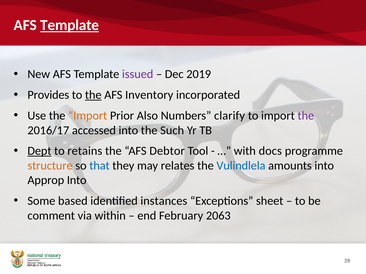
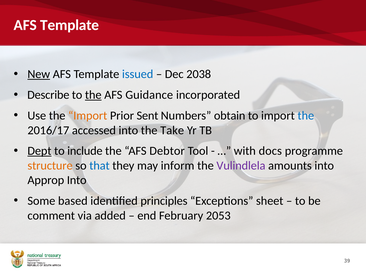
Template at (70, 25) underline: present -> none
New underline: none -> present
issued colour: purple -> blue
2019: 2019 -> 2038
Provides: Provides -> Describe
Inventory: Inventory -> Guidance
Also: Also -> Sent
clarify: clarify -> obtain
the at (306, 116) colour: purple -> blue
Such: Such -> Take
retains: retains -> include
relates: relates -> inform
Vulindlela colour: blue -> purple
instances: instances -> principles
within: within -> added
2063: 2063 -> 2053
